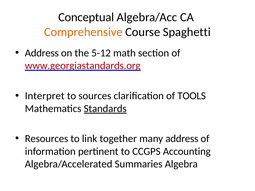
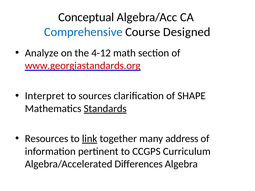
Comprehensive colour: orange -> blue
Spaghetti: Spaghetti -> Designed
Address at (42, 53): Address -> Analyze
5-12: 5-12 -> 4-12
TOOLS: TOOLS -> SHAPE
link underline: none -> present
Accounting: Accounting -> Curriculum
Summaries: Summaries -> Differences
